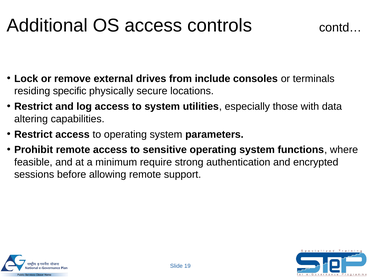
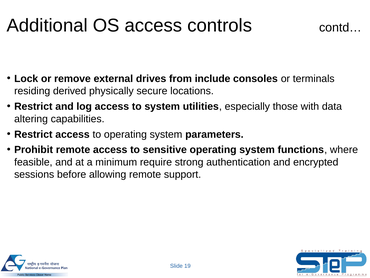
specific: specific -> derived
